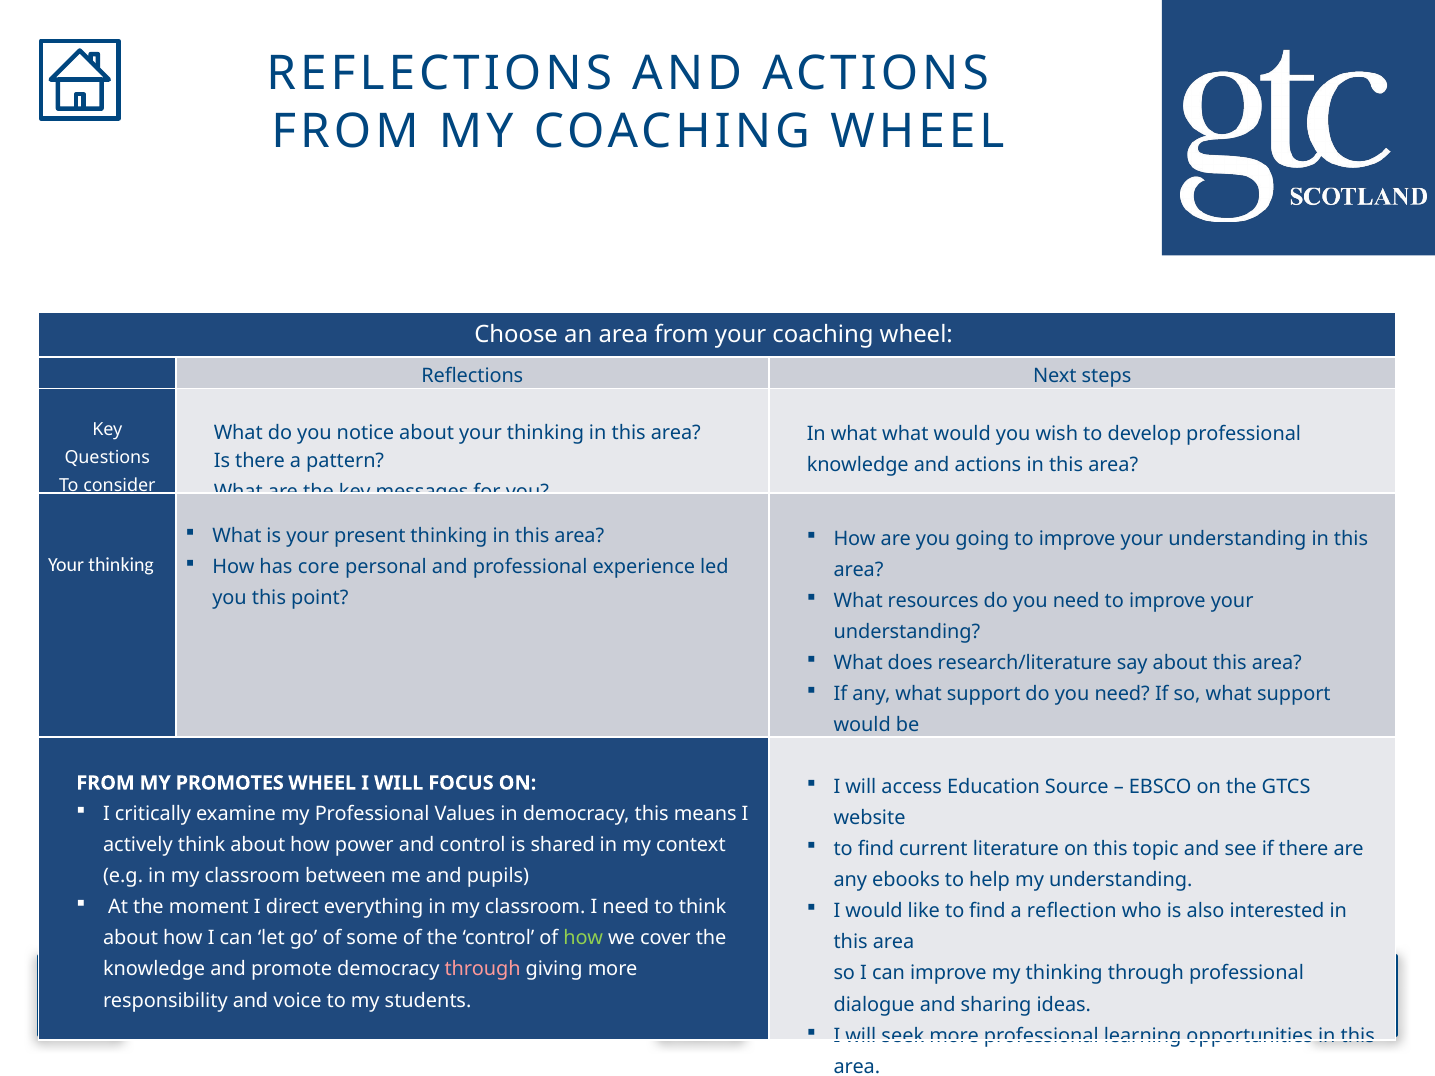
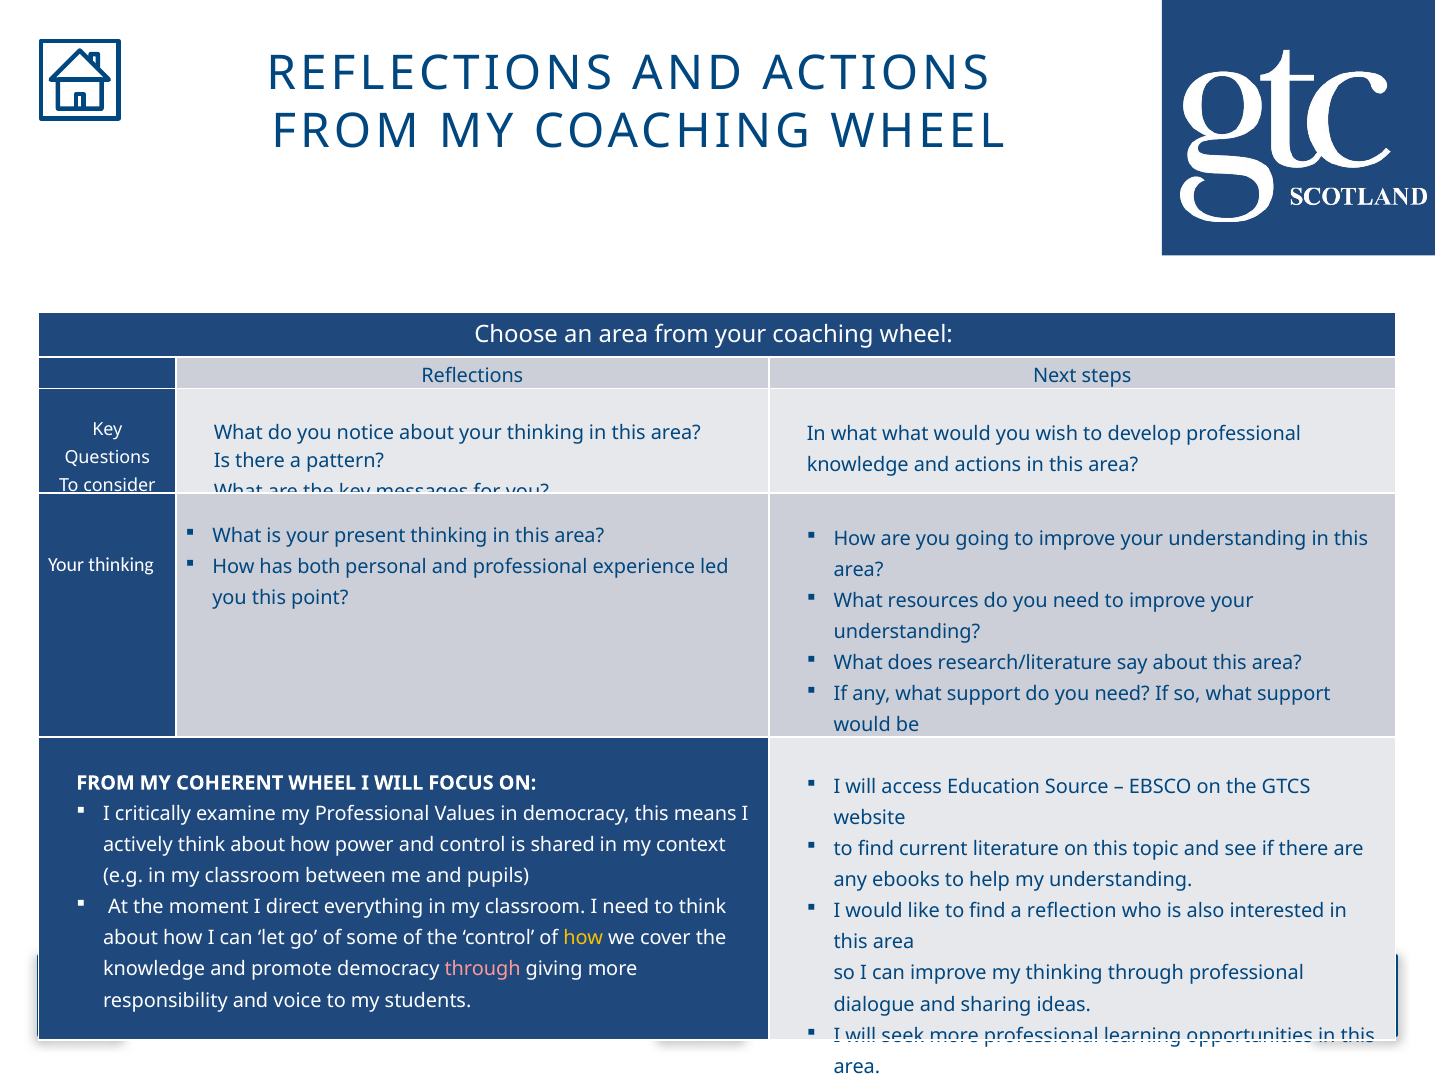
core: core -> both
PROMOTES: PROMOTES -> COHERENT
how at (583, 939) colour: light green -> yellow
